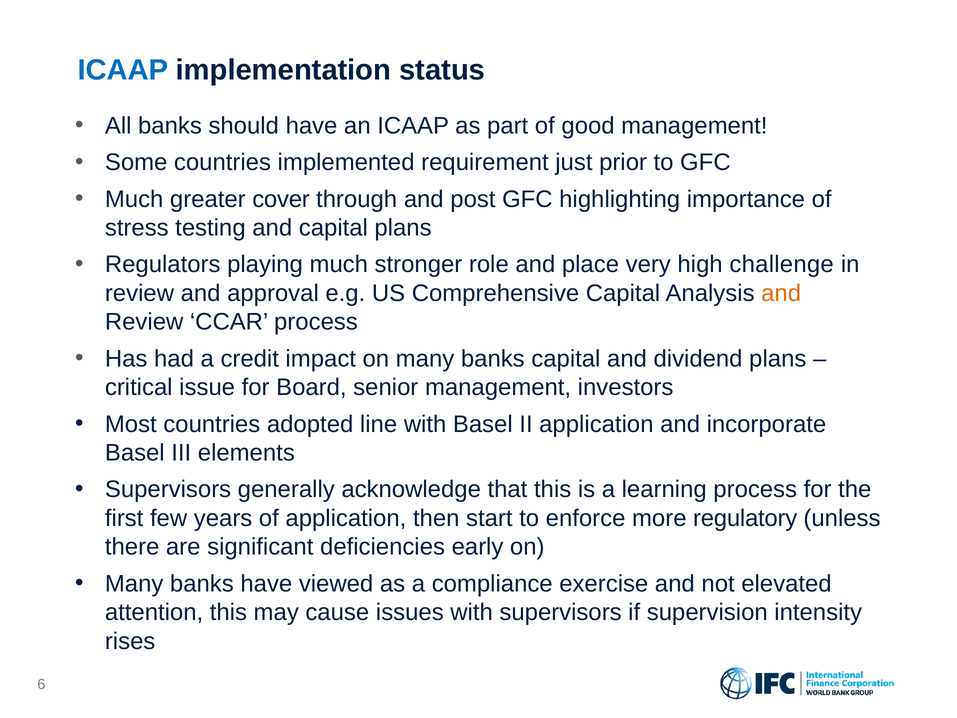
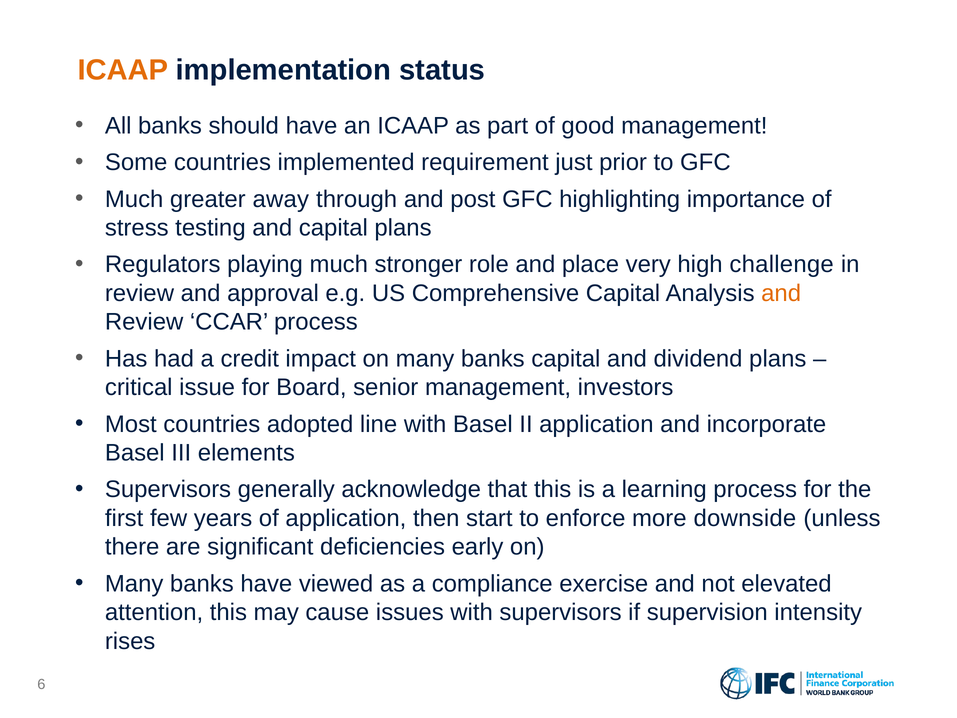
ICAAP at (123, 70) colour: blue -> orange
cover: cover -> away
regulatory: regulatory -> downside
